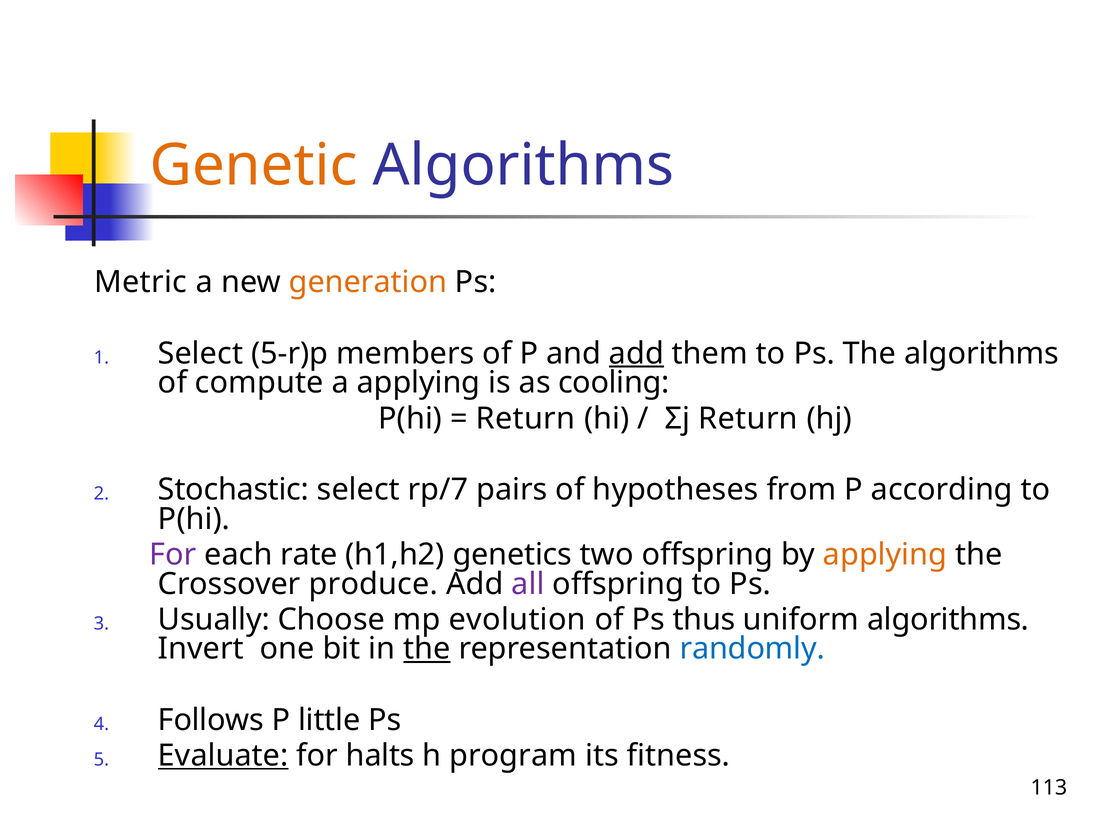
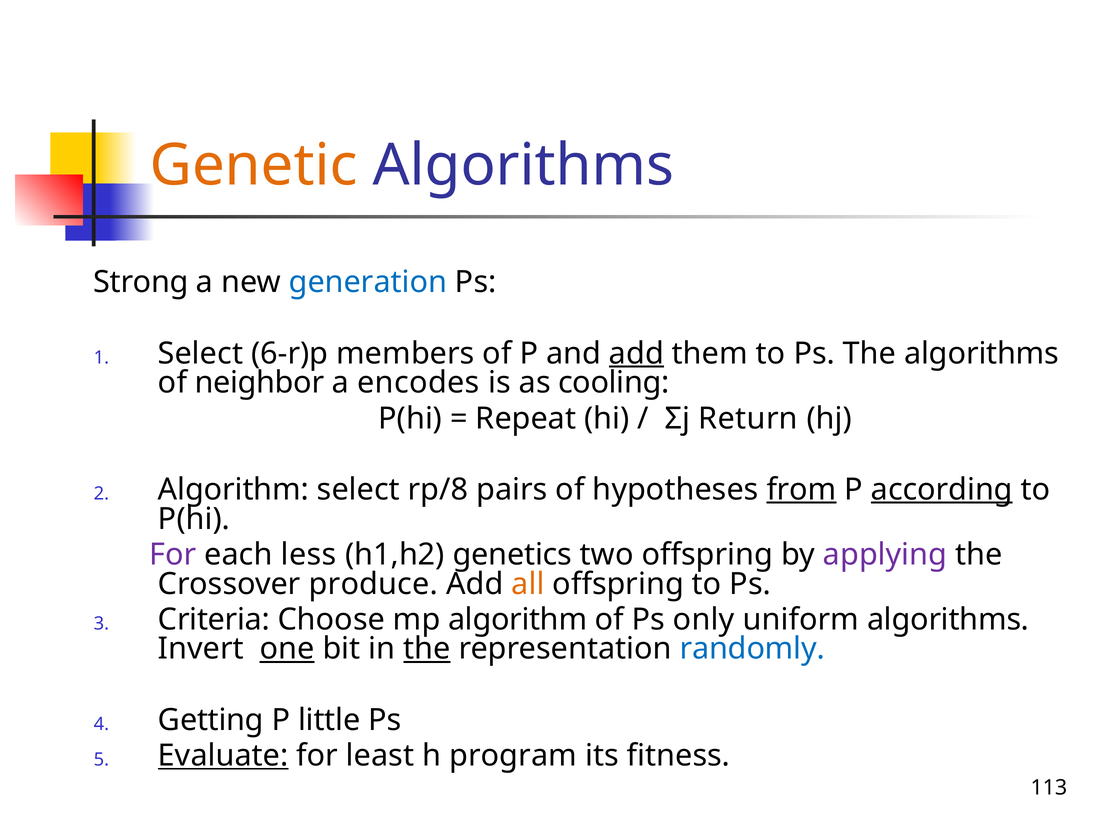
Metric: Metric -> Strong
generation colour: orange -> blue
5-r)p: 5-r)p -> 6-r)p
compute: compute -> neighbor
a applying: applying -> encodes
Return at (526, 418): Return -> Repeat
Stochastic at (234, 489): Stochastic -> Algorithm
rp/7: rp/7 -> rp/8
from underline: none -> present
according underline: none -> present
rate: rate -> less
applying at (885, 554) colour: orange -> purple
all colour: purple -> orange
Usually: Usually -> Criteria
mp evolution: evolution -> algorithm
thus: thus -> only
one underline: none -> present
Follows: Follows -> Getting
halts: halts -> least
